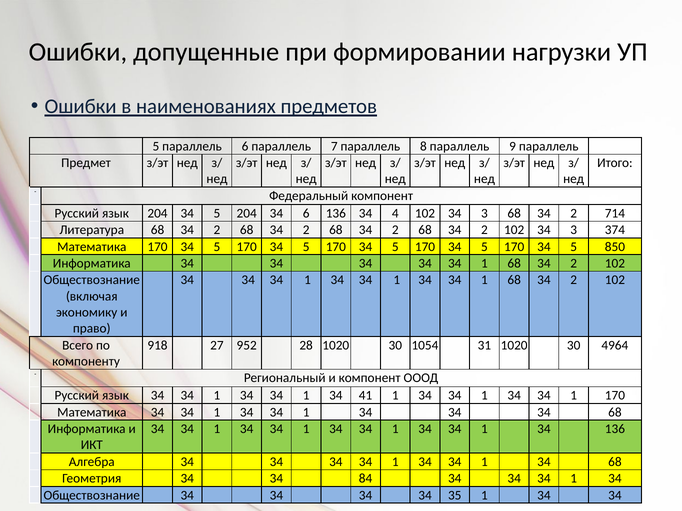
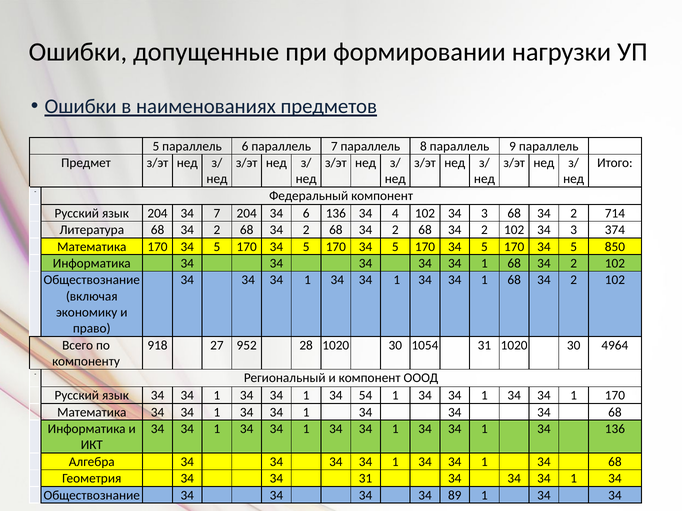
204 34 5: 5 -> 7
41: 41 -> 54
34 84: 84 -> 31
35: 35 -> 89
